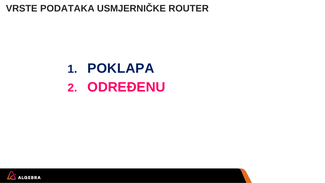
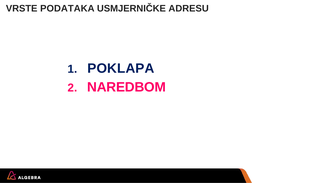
ROUTER: ROUTER -> ADRESU
ODREĐENU: ODREĐENU -> NAREDBOM
